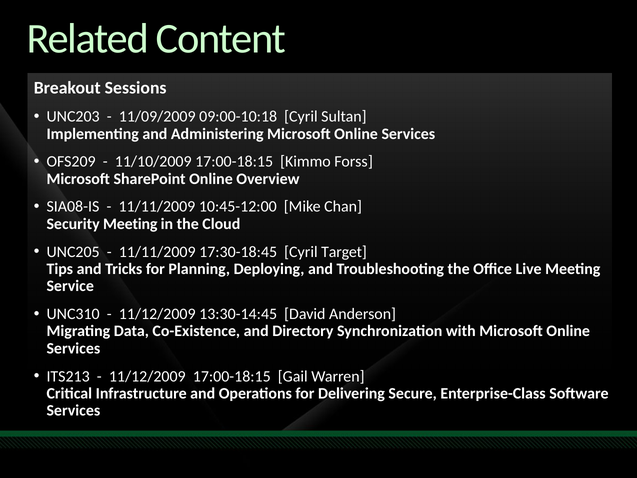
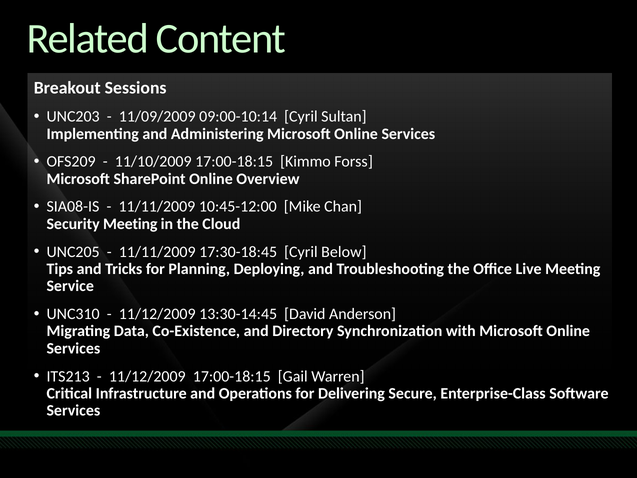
09:00-10:18: 09:00-10:18 -> 09:00-10:14
Target: Target -> Below
